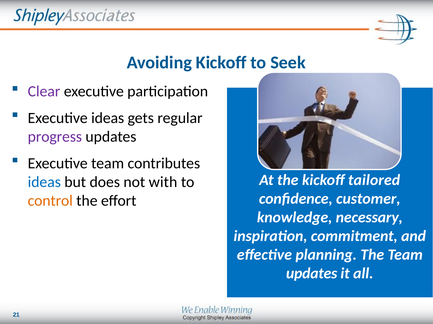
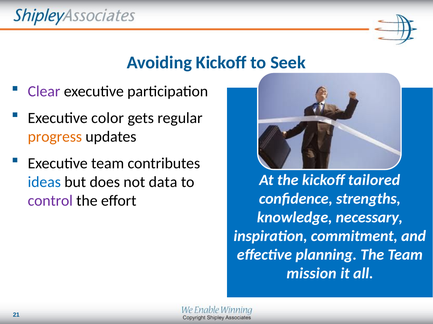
Executive ideas: ideas -> color
progress colour: purple -> orange
with: with -> data
customer: customer -> strengths
control colour: orange -> purple
updates at (312, 274): updates -> mission
